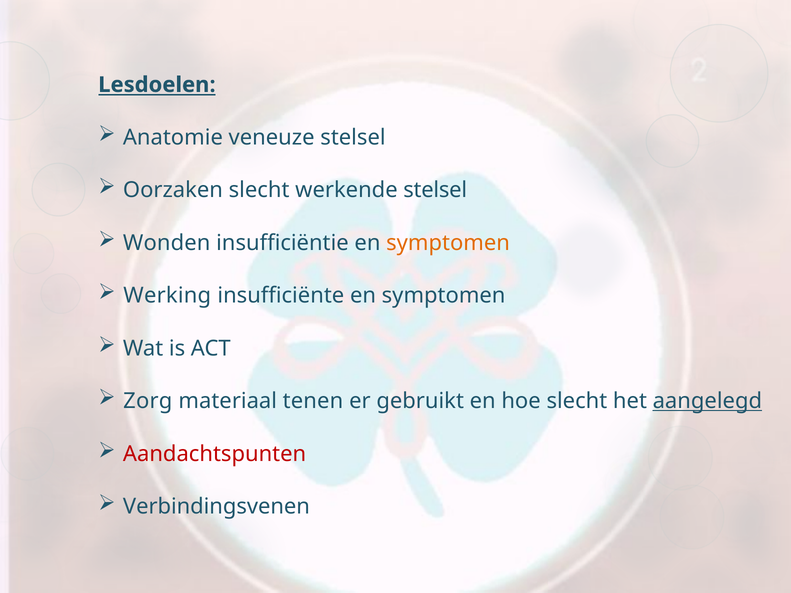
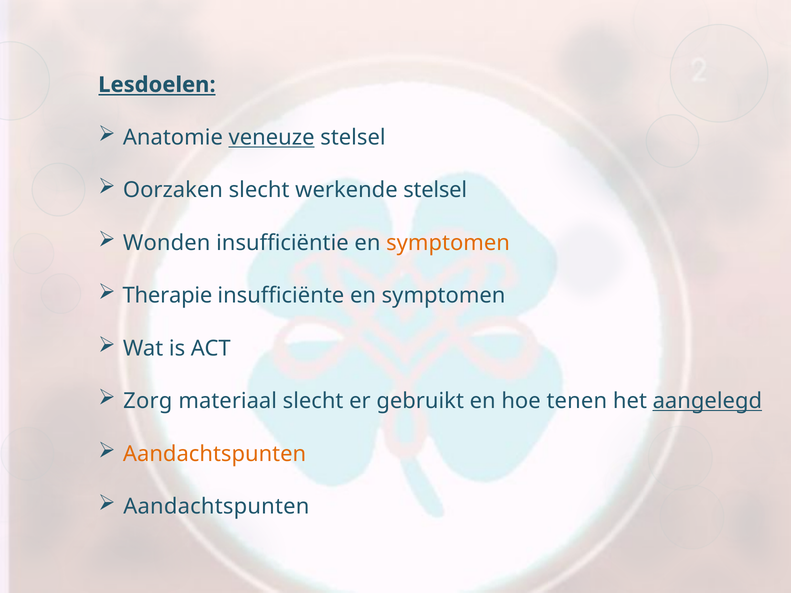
veneuze underline: none -> present
Werking: Werking -> Therapie
materiaal tenen: tenen -> slecht
hoe slecht: slecht -> tenen
Aandachtspunten at (215, 454) colour: red -> orange
Verbindingsvenen at (216, 507): Verbindingsvenen -> Aandachtspunten
